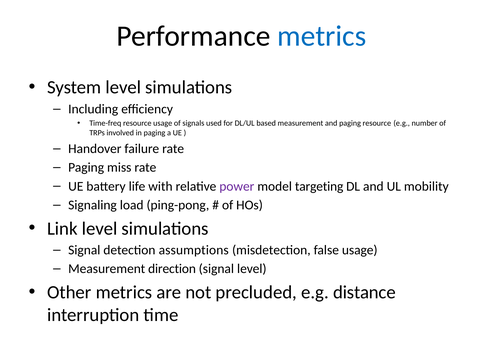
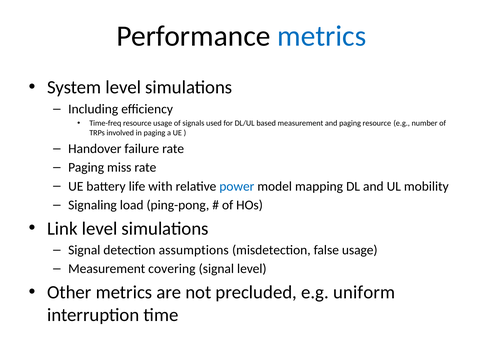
power colour: purple -> blue
targeting: targeting -> mapping
direction: direction -> covering
distance: distance -> uniform
